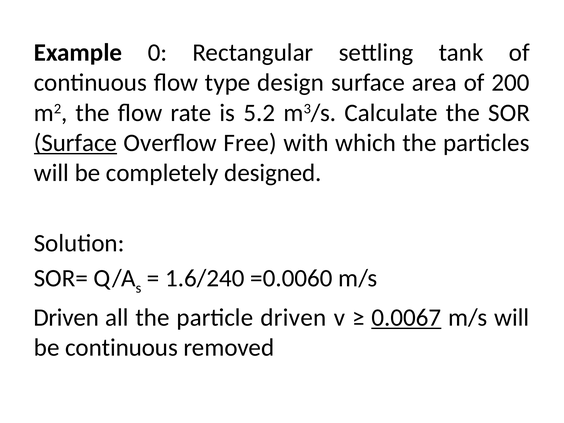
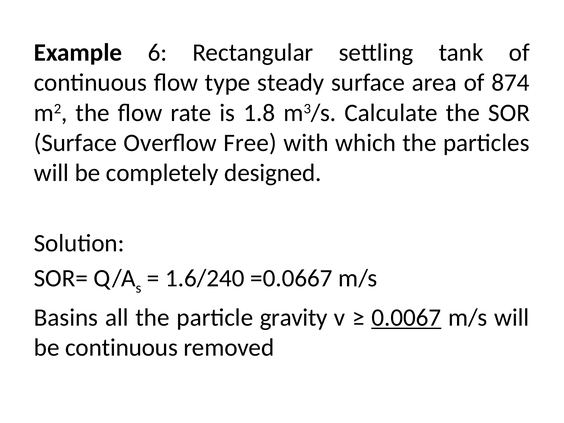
0: 0 -> 6
design: design -> steady
200: 200 -> 874
5.2: 5.2 -> 1.8
Surface at (75, 143) underline: present -> none
=0.0060: =0.0060 -> =0.0667
Driven at (66, 318): Driven -> Basins
particle driven: driven -> gravity
